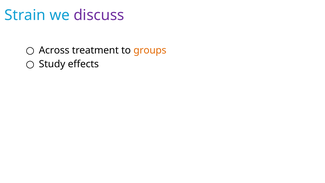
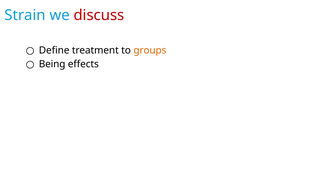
discuss colour: purple -> red
Across: Across -> Define
Study: Study -> Being
